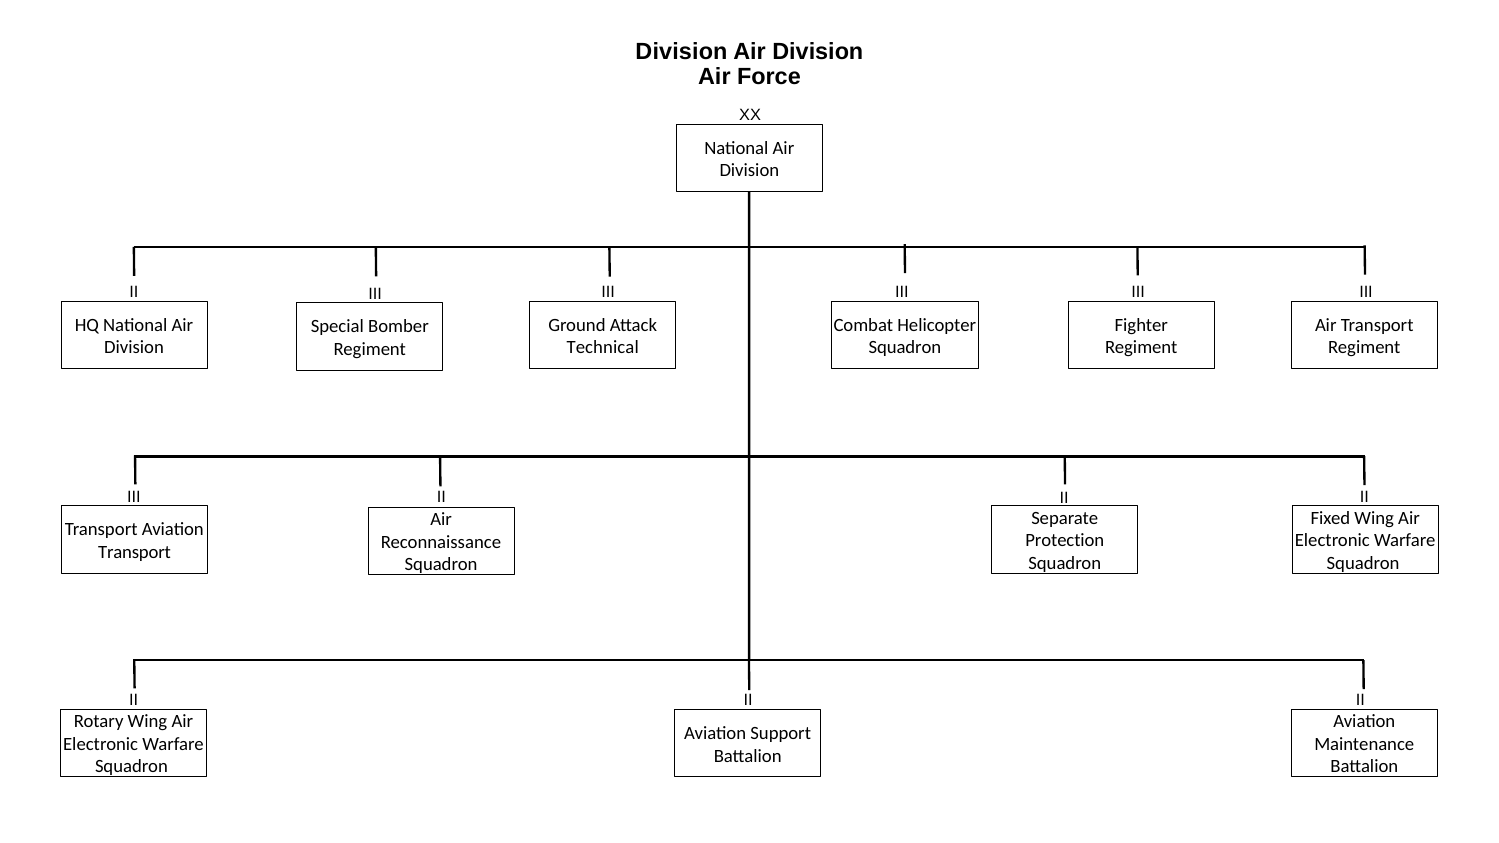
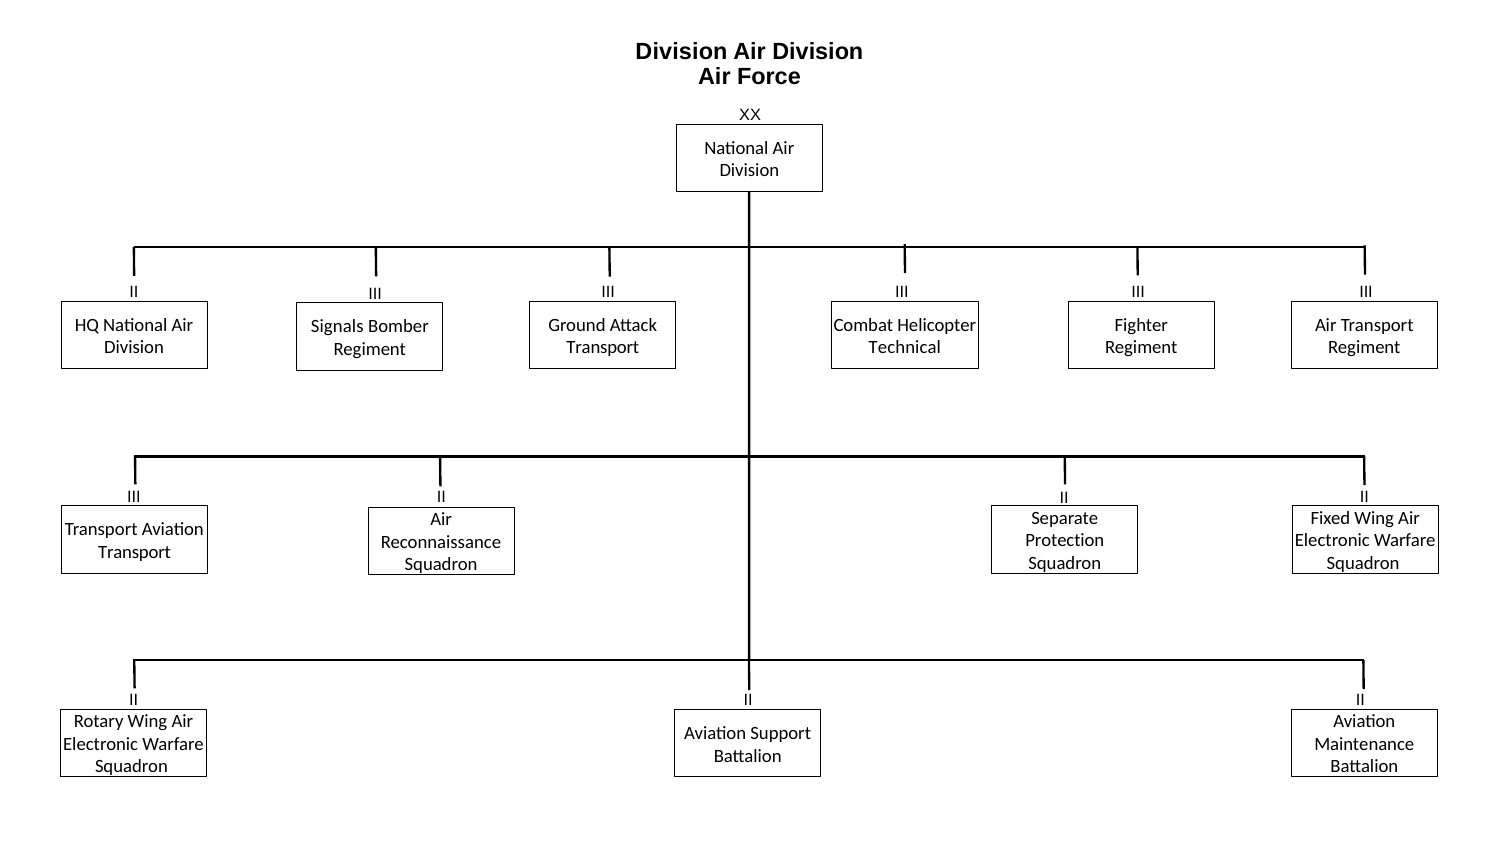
Special: Special -> Signals
Technical at (603, 348): Technical -> Transport
Squadron at (905, 348): Squadron -> Technical
